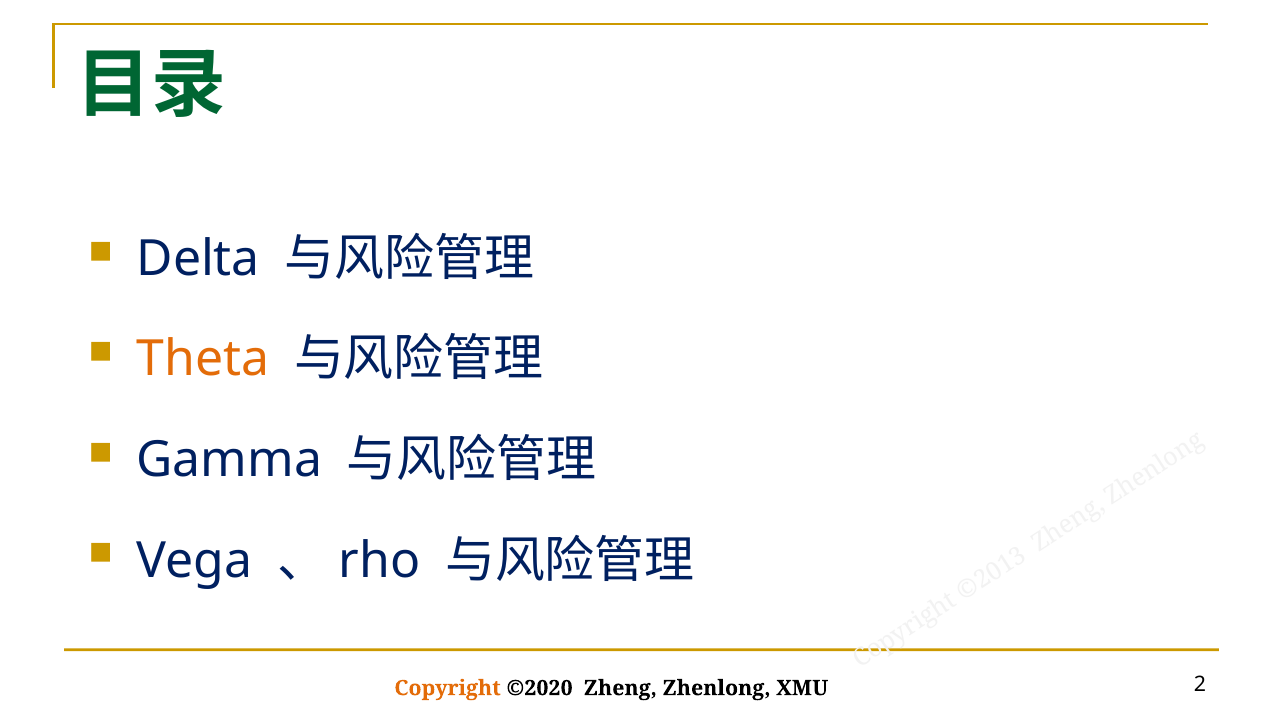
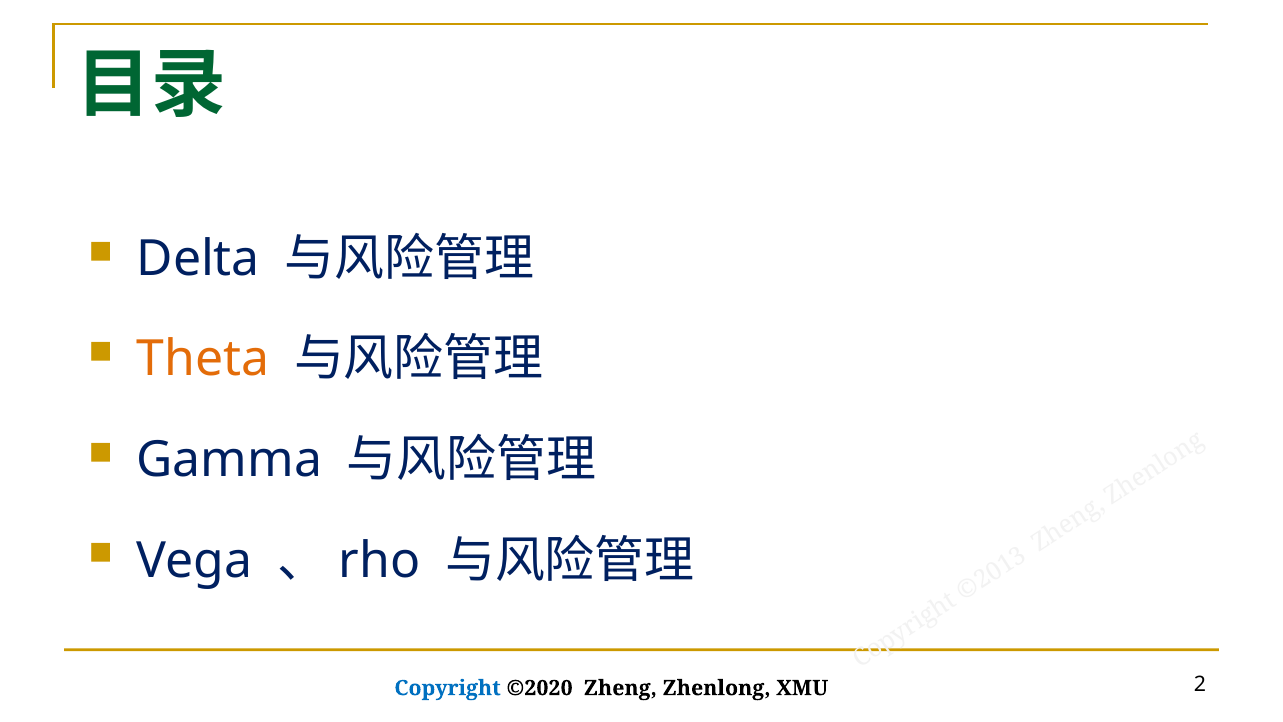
Copyright colour: orange -> blue
